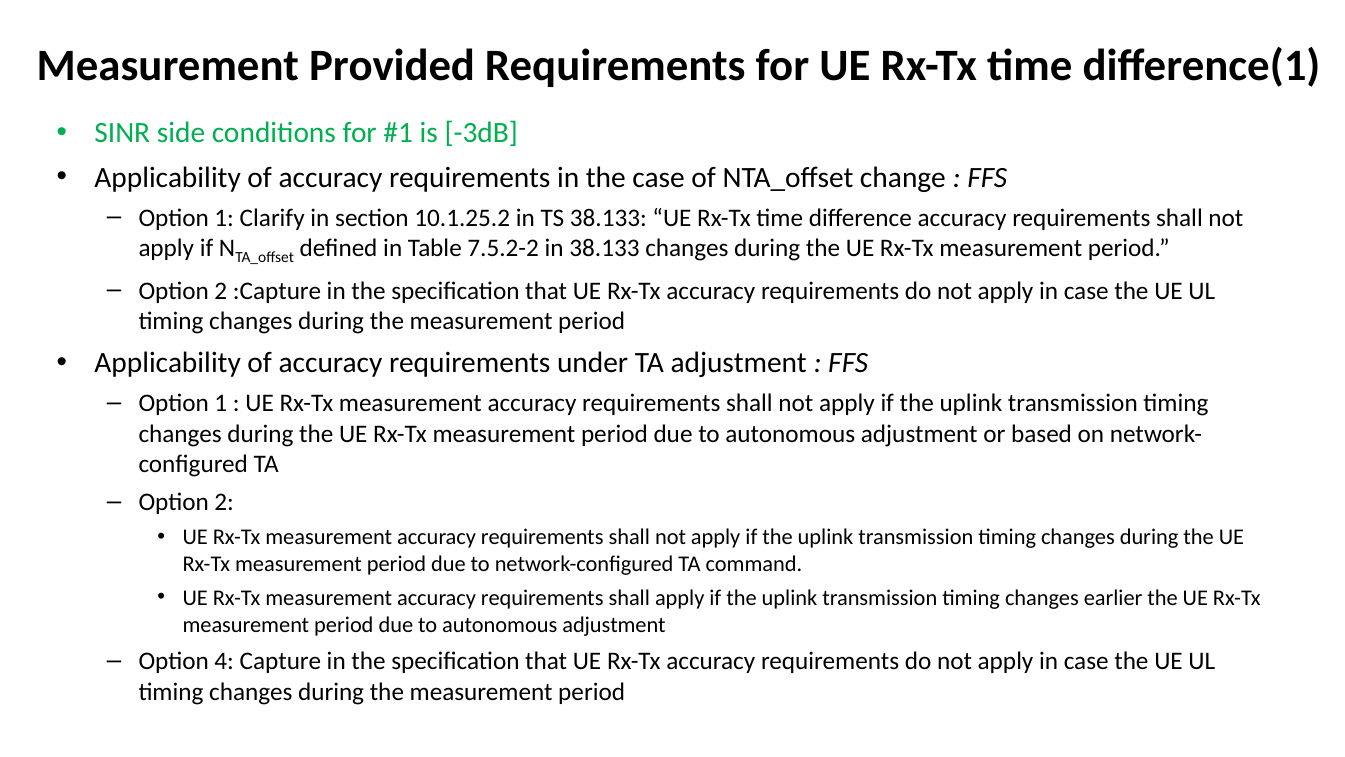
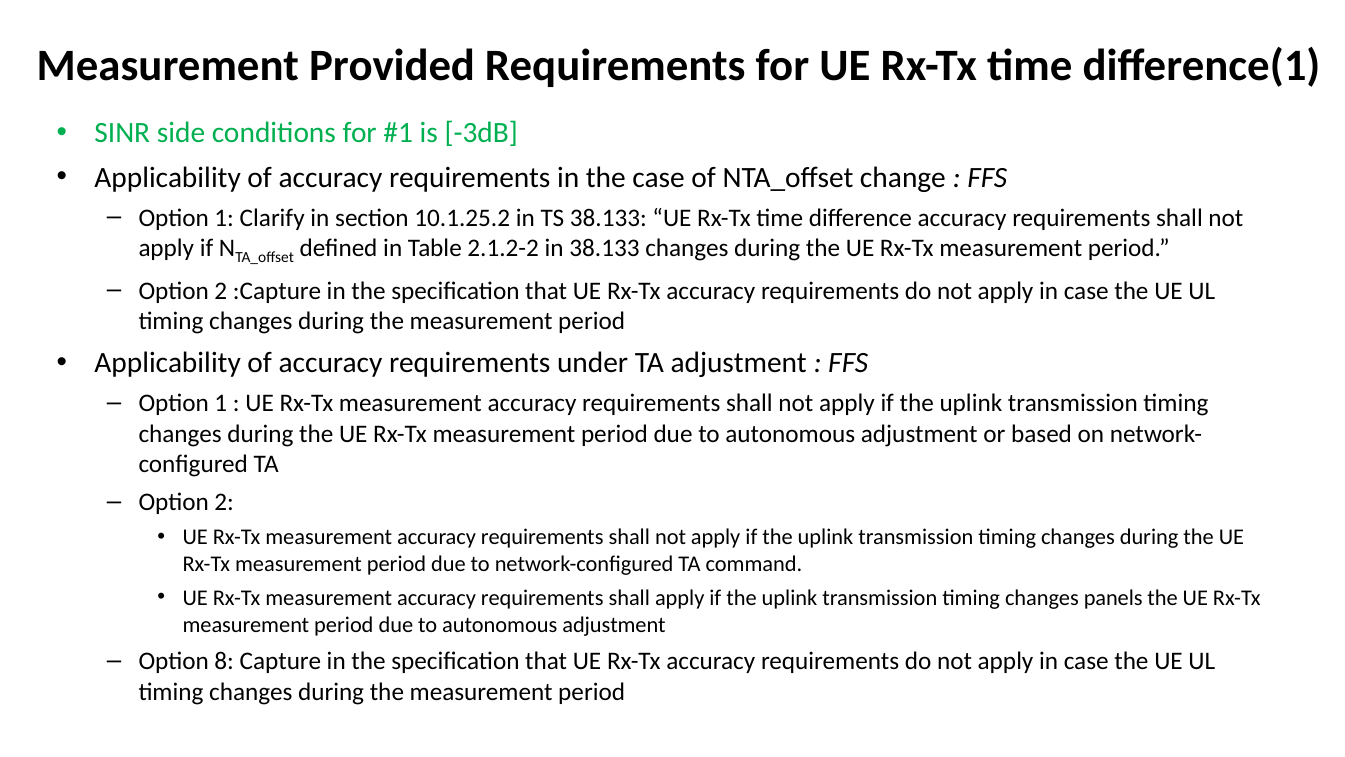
7.5.2-2: 7.5.2-2 -> 2.1.2-2
earlier: earlier -> panels
4: 4 -> 8
